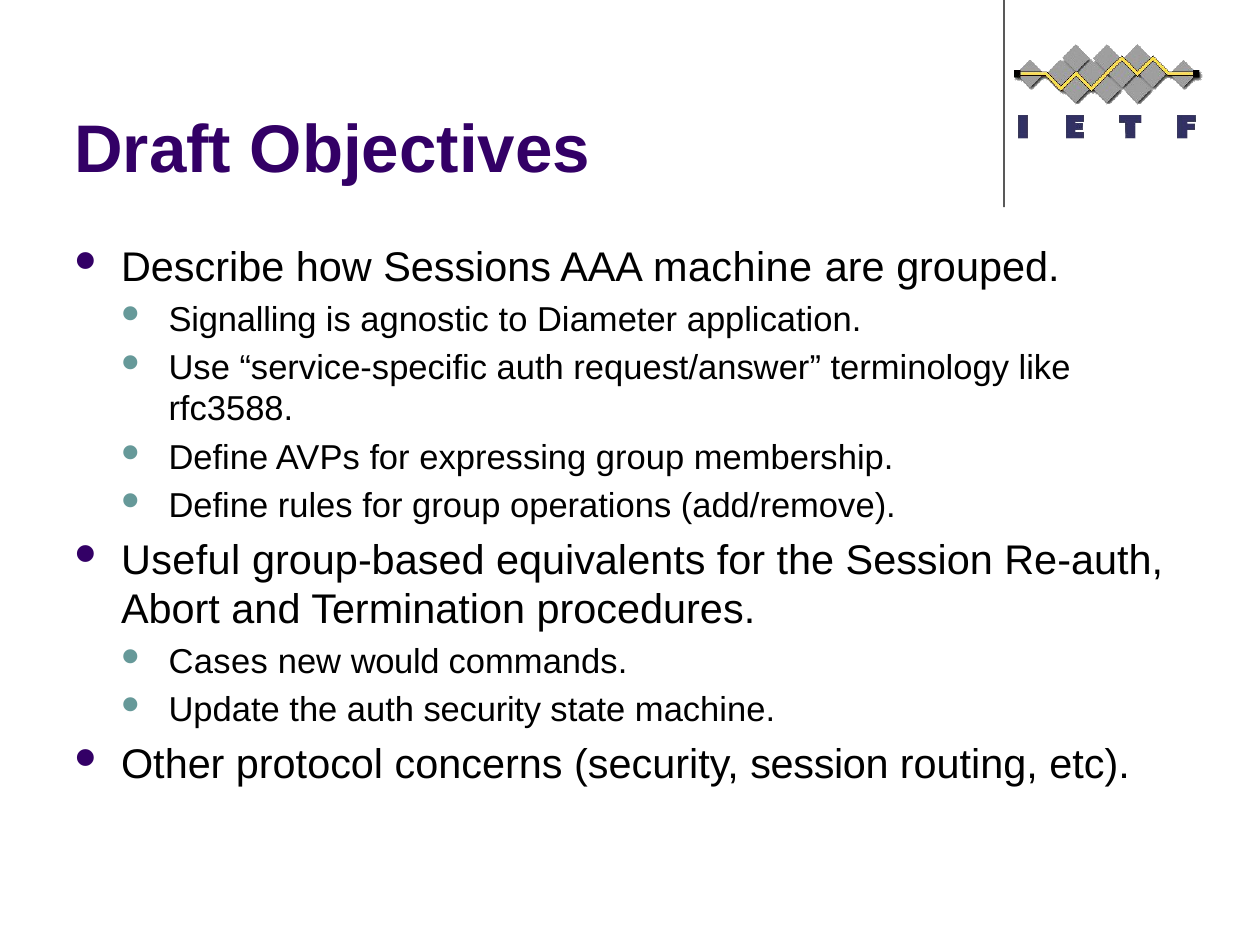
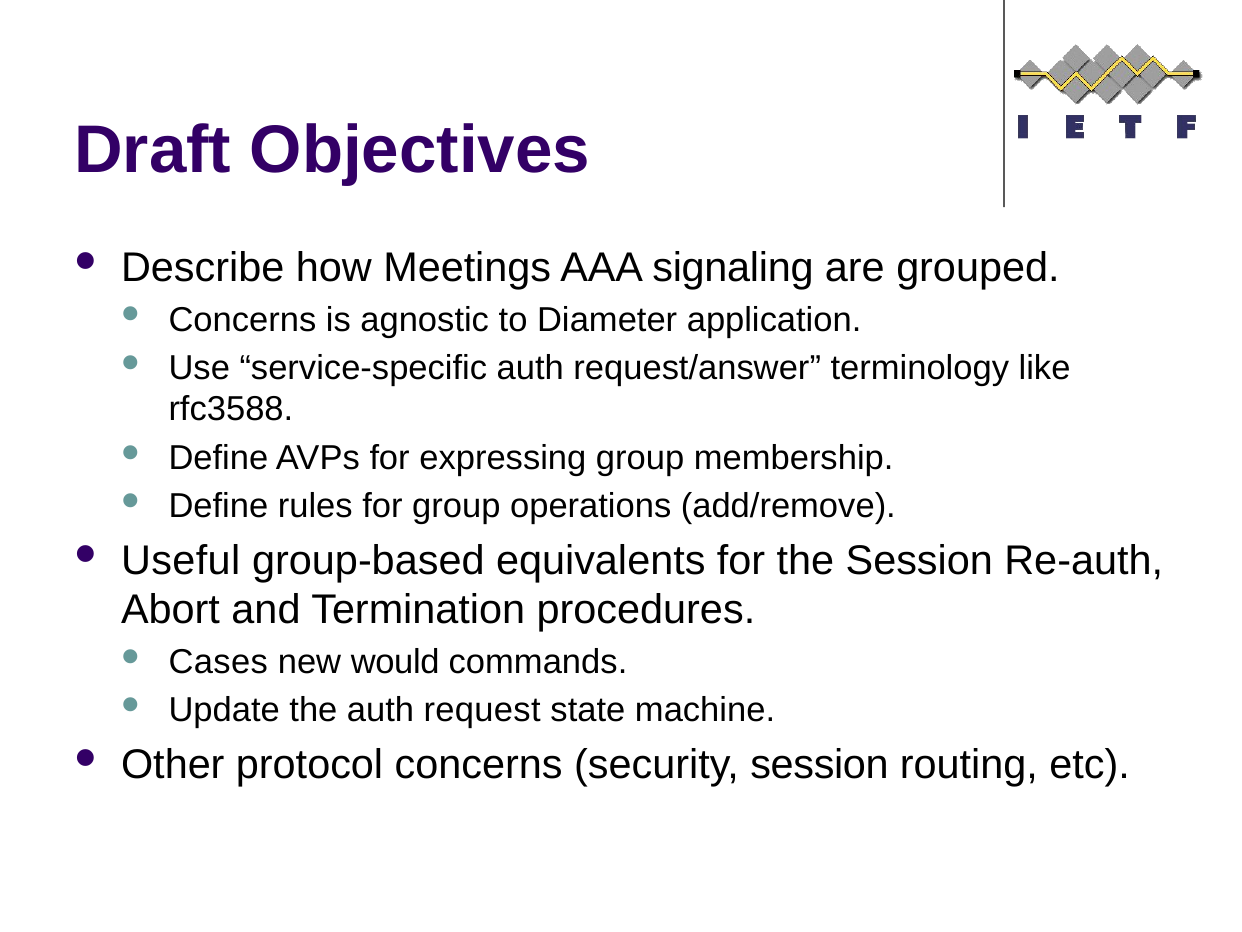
Sessions: Sessions -> Meetings
AAA machine: machine -> signaling
Signalling at (243, 319): Signalling -> Concerns
auth security: security -> request
